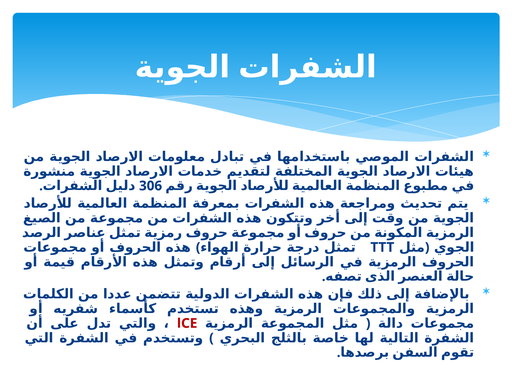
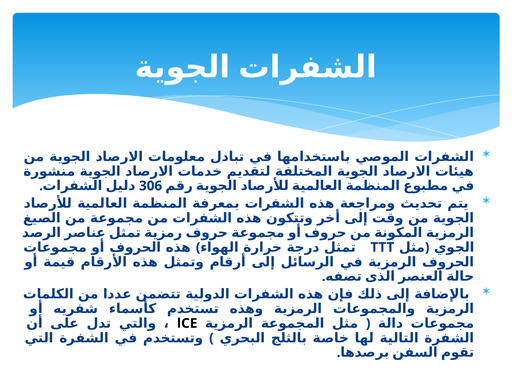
lCE colour: red -> black
